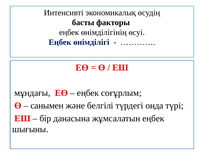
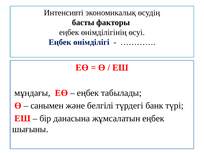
соғұрлым: соғұрлым -> табылады
онда: онда -> банк
